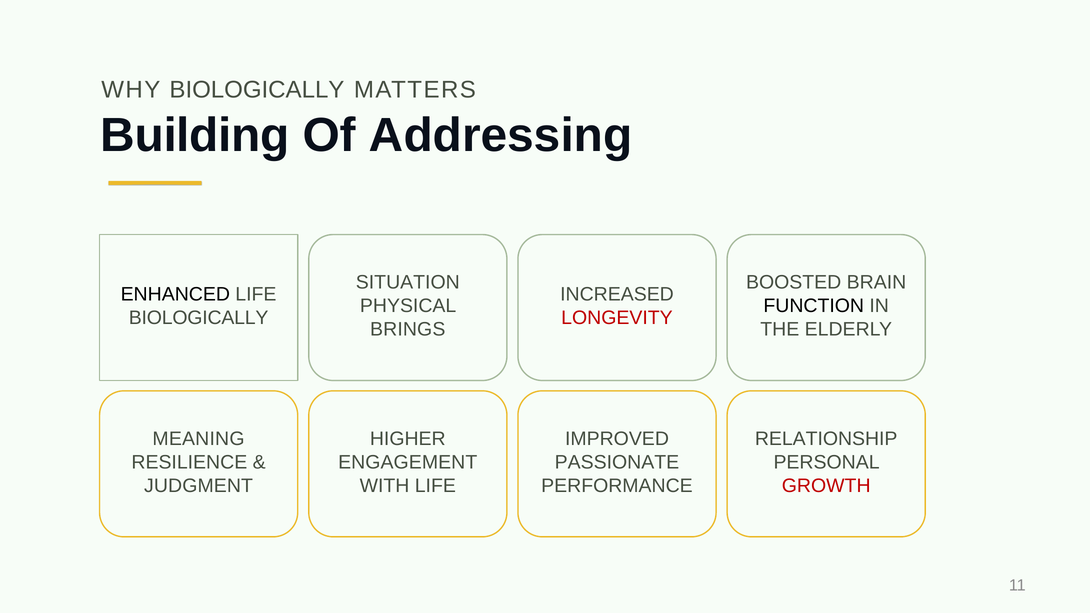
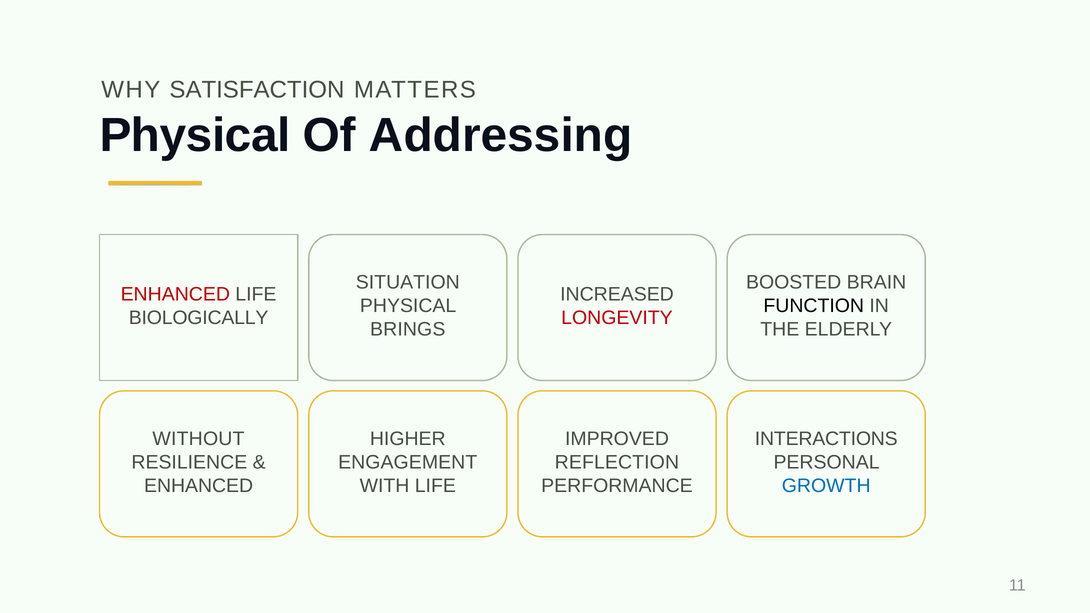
WHY BIOLOGICALLY: BIOLOGICALLY -> SATISFACTION
Building at (195, 135): Building -> Physical
ENHANCED at (175, 294) colour: black -> red
MEANING: MEANING -> WITHOUT
RELATIONSHIP: RELATIONSHIP -> INTERACTIONS
PASSIONATE: PASSIONATE -> REFLECTION
JUDGMENT at (199, 486): JUDGMENT -> ENHANCED
GROWTH colour: red -> blue
